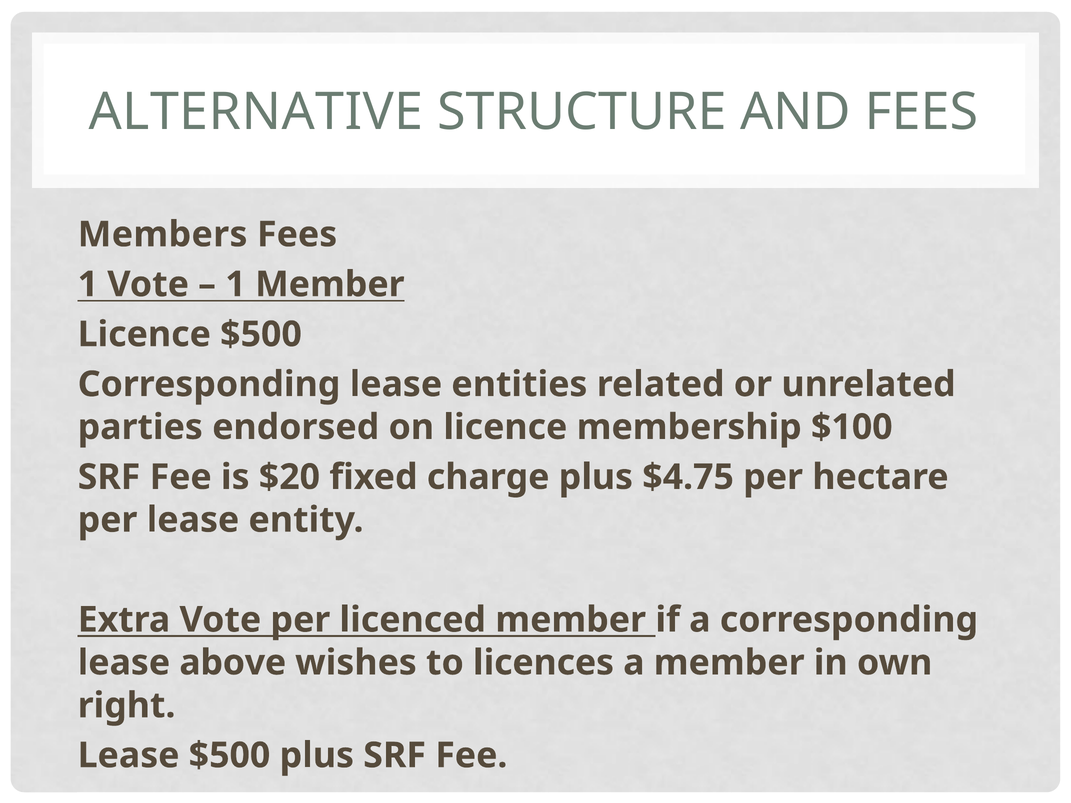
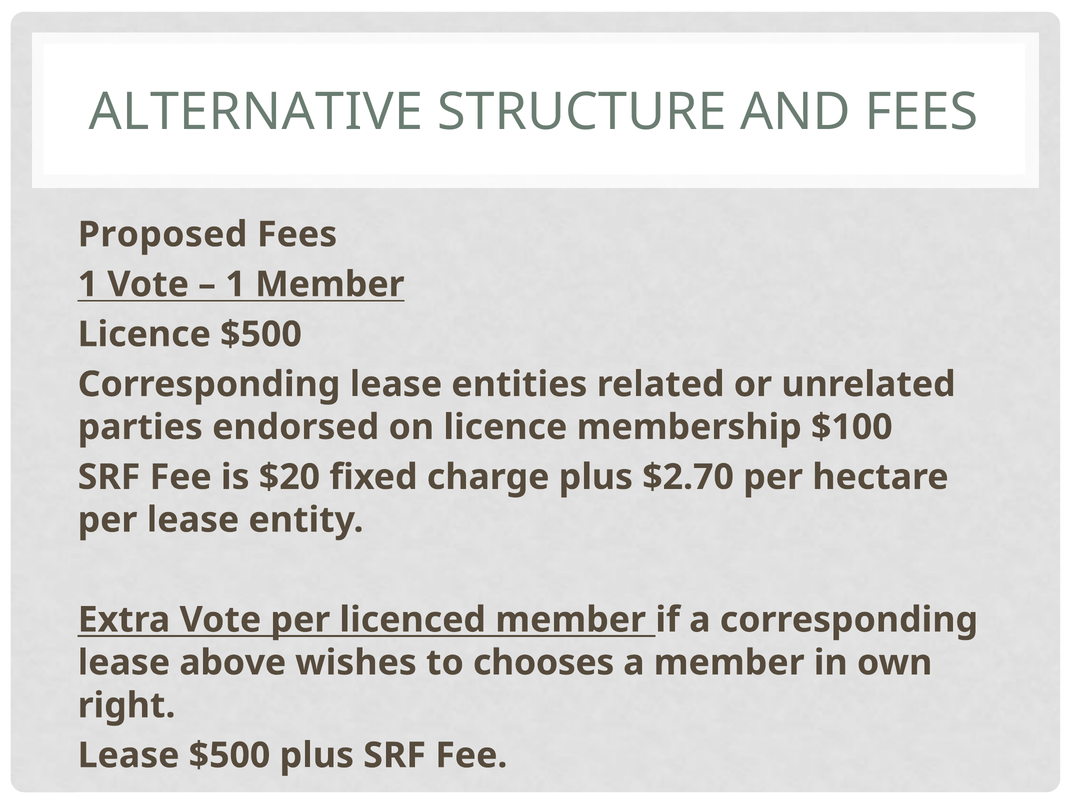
Members: Members -> Proposed
$4.75: $4.75 -> $2.70
licences: licences -> chooses
